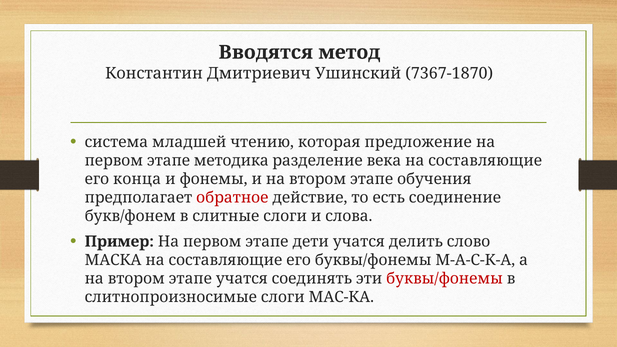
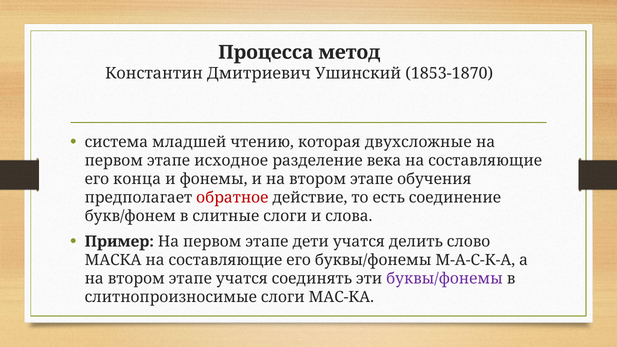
Вводятся: Вводятся -> Процесса
7367-1870: 7367-1870 -> 1853-1870
предложение: предложение -> двухсложные
методика: методика -> исходное
буквы/фонемы at (445, 279) colour: red -> purple
